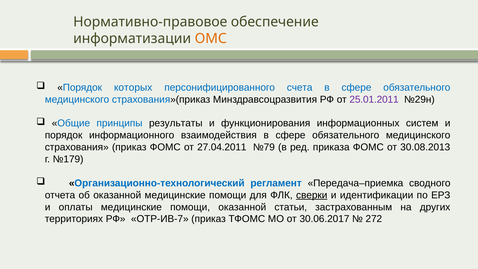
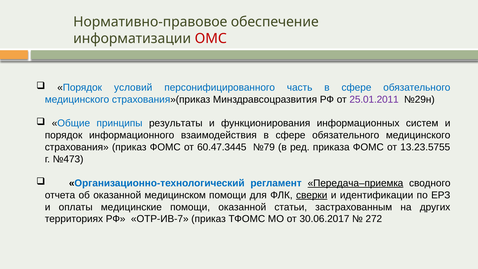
ОМС colour: orange -> red
которых: которых -> условий
счета: счета -> часть
27.04.2011: 27.04.2011 -> 60.47.3445
30.08.2013: 30.08.2013 -> 13.23.5755
№179: №179 -> №473
Передача–приемка underline: none -> present
оказанной медицинские: медицинские -> медицинском
